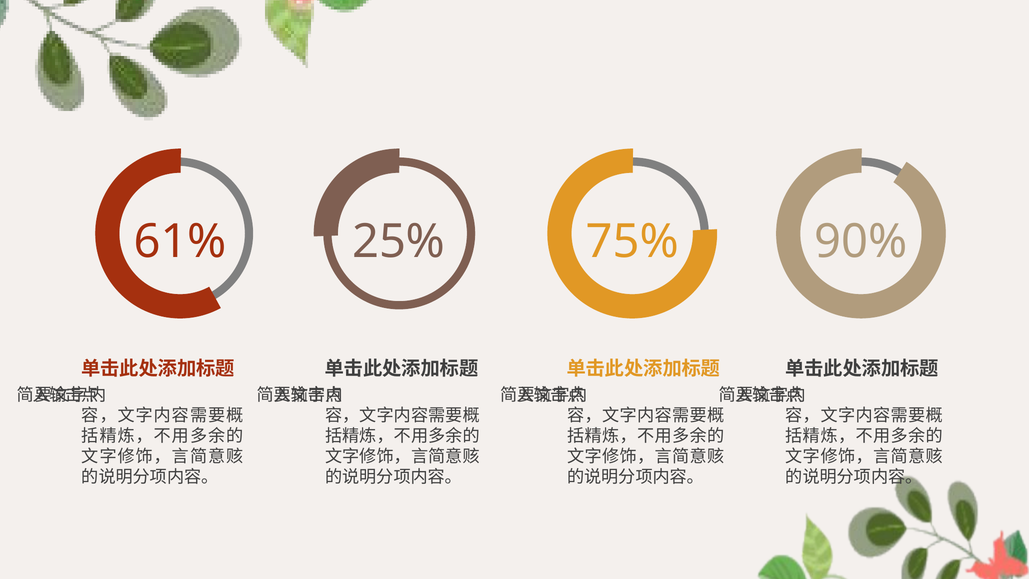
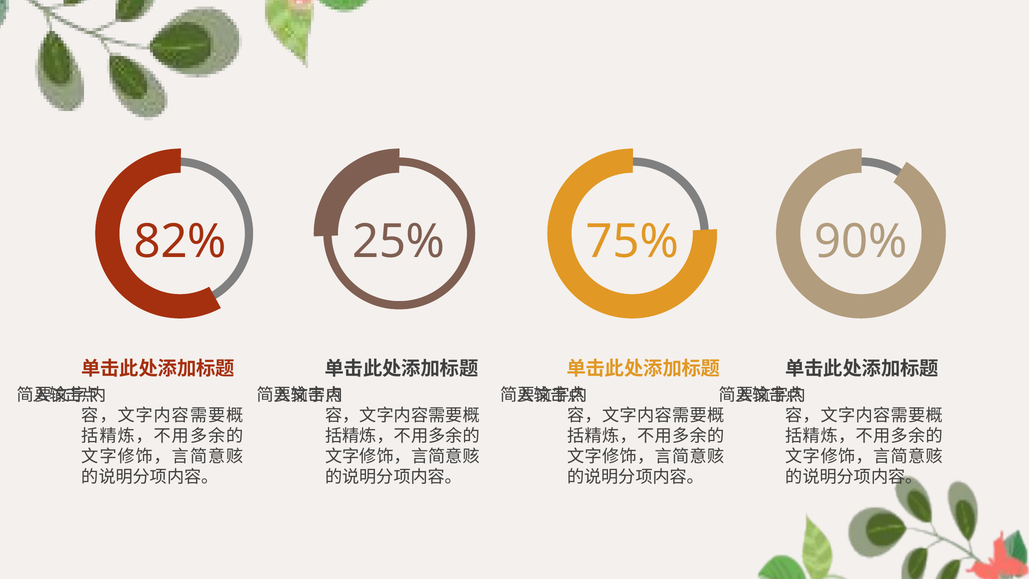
61%: 61% -> 82%
